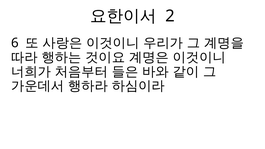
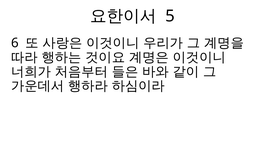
2: 2 -> 5
